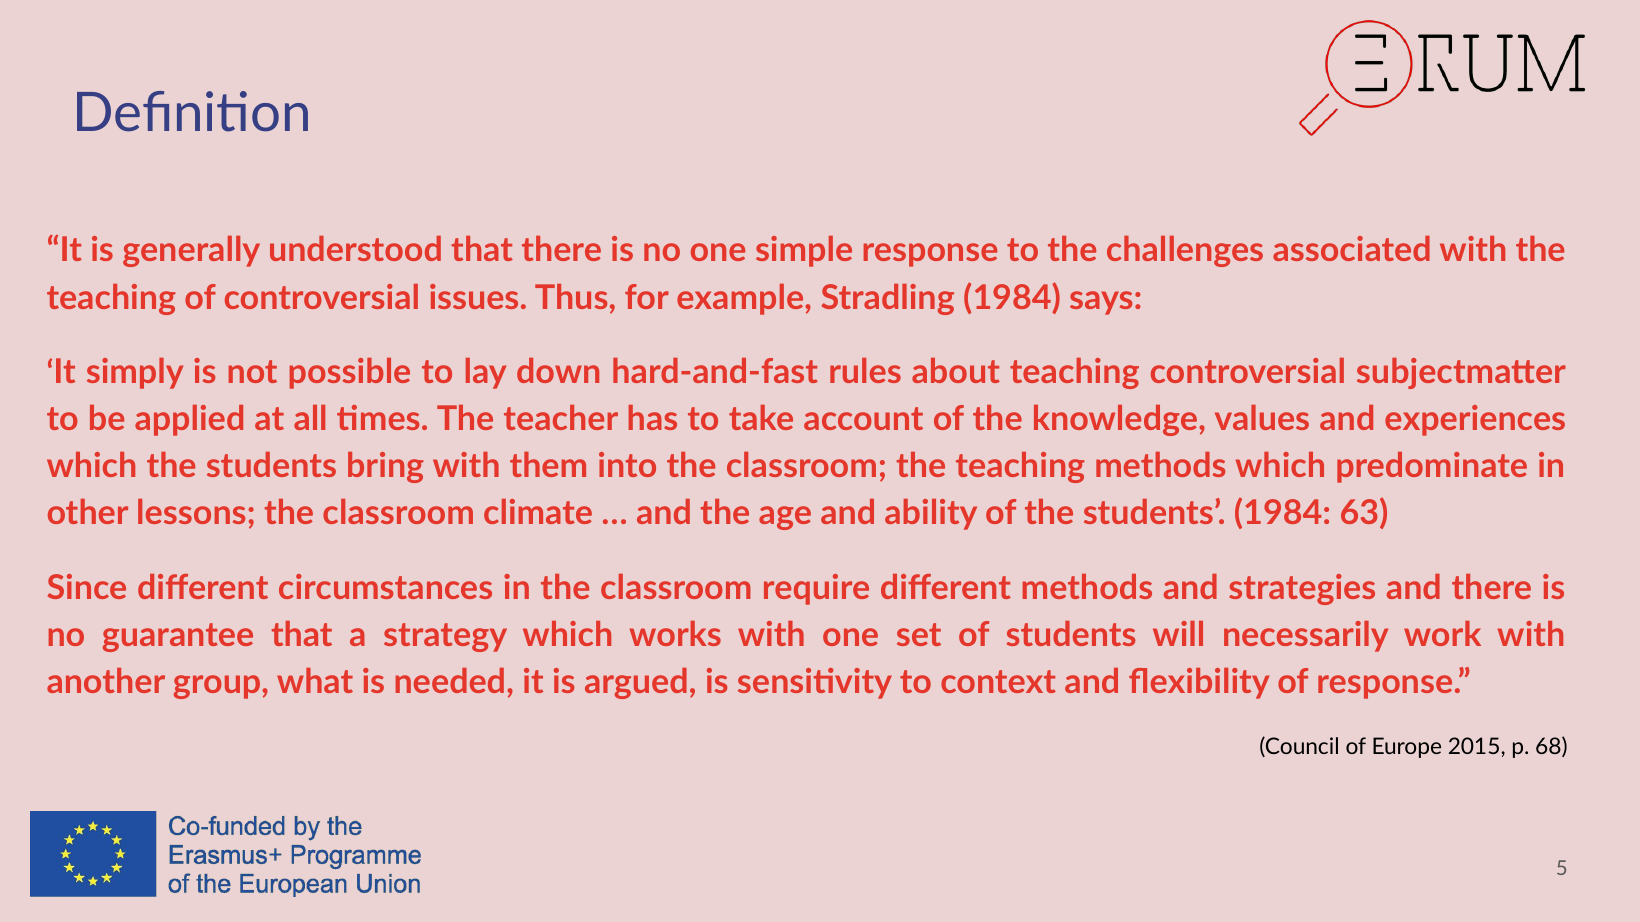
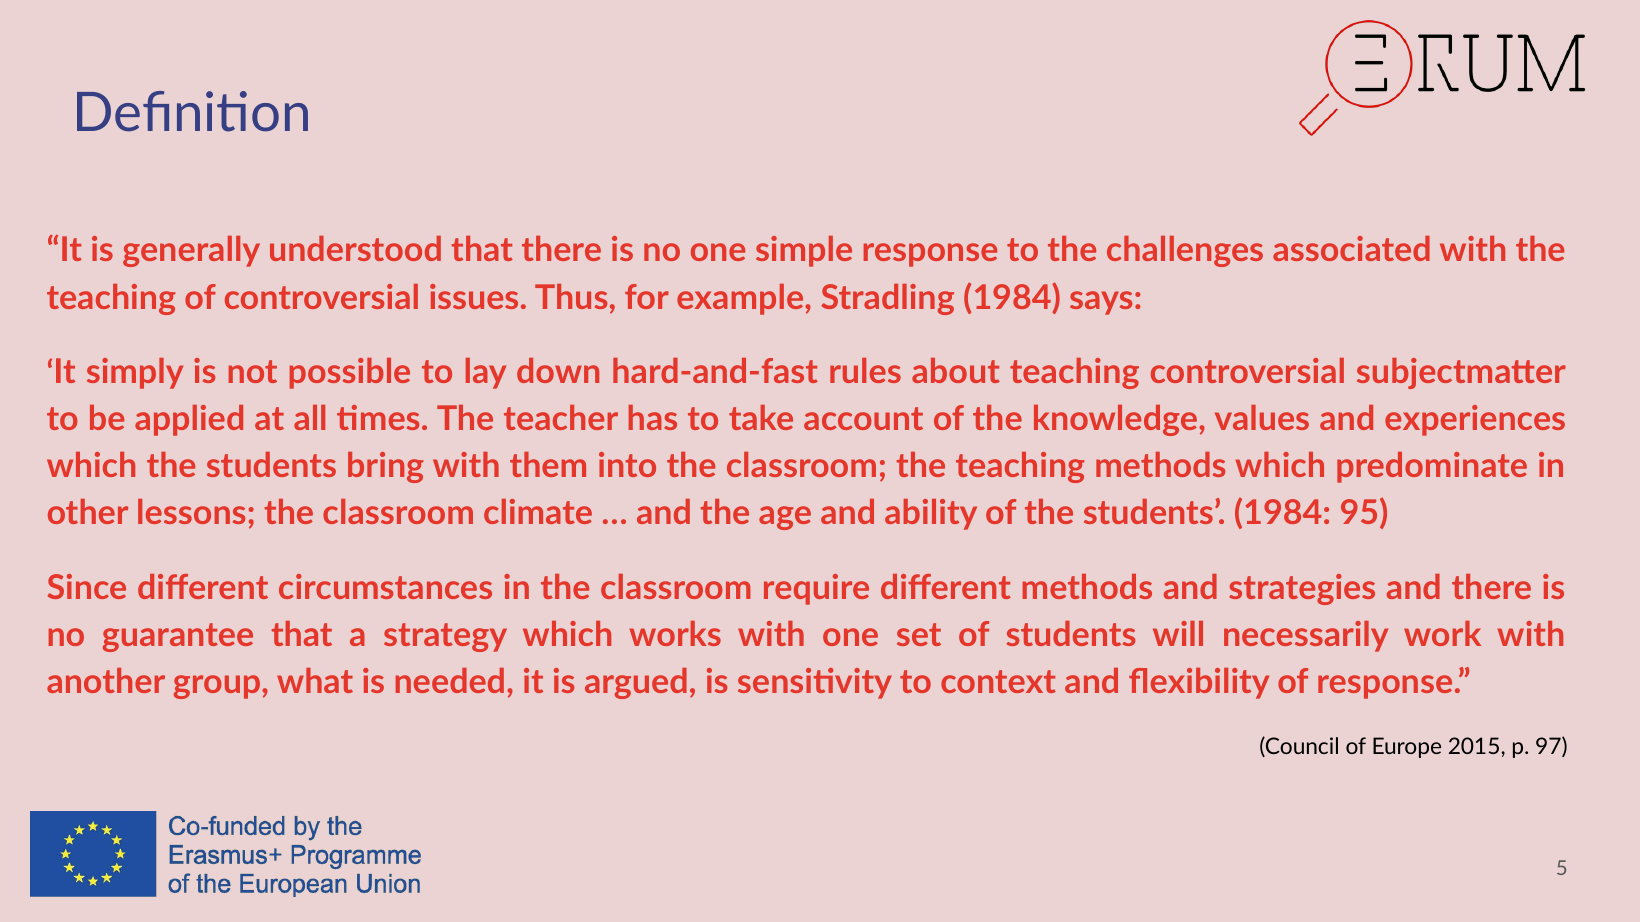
63: 63 -> 95
68: 68 -> 97
